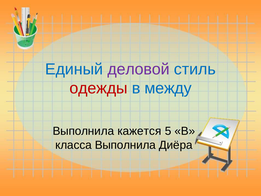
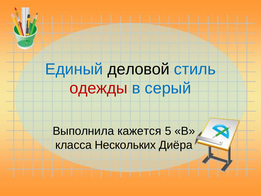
деловой colour: purple -> black
между: между -> серый
класса Выполнила: Выполнила -> Нескольких
